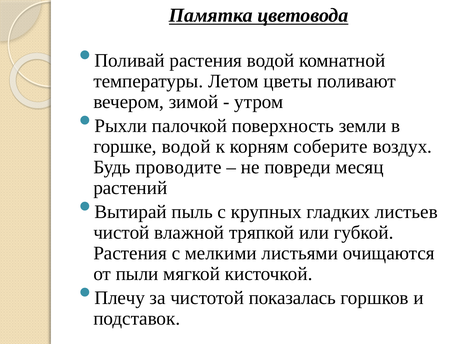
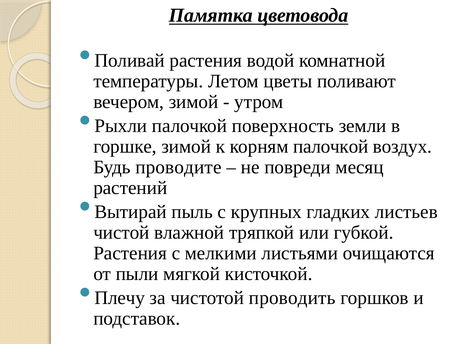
горшке водой: водой -> зимой
корням соберите: соберите -> палочкой
показалась: показалась -> проводить
